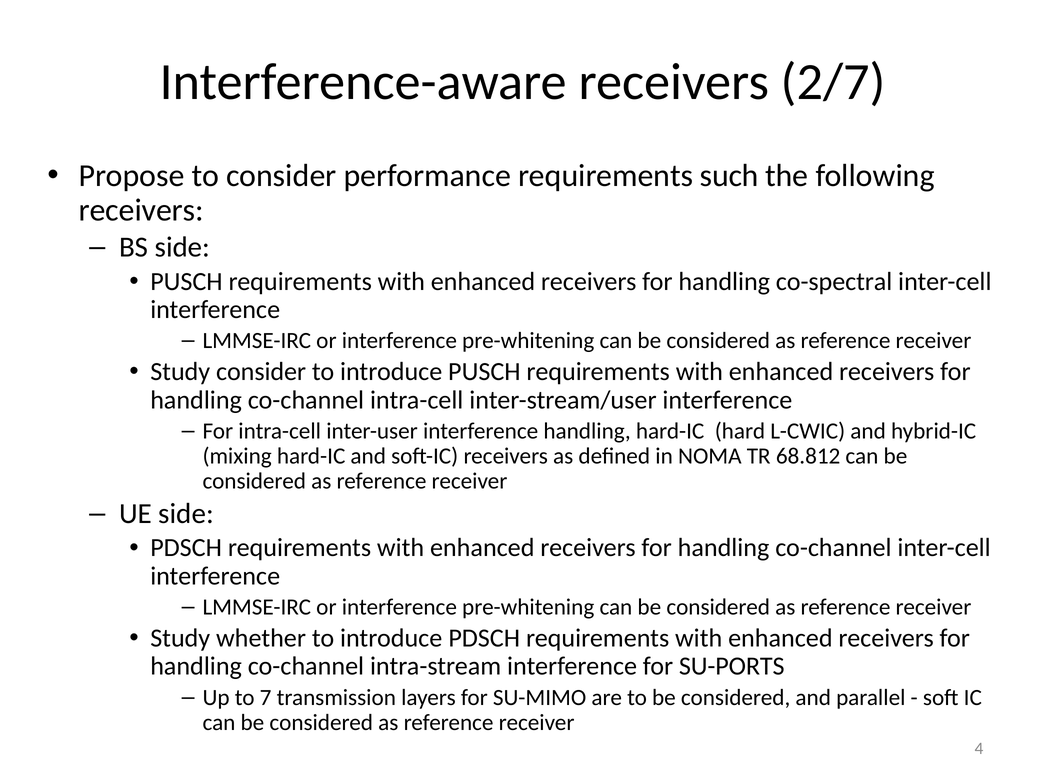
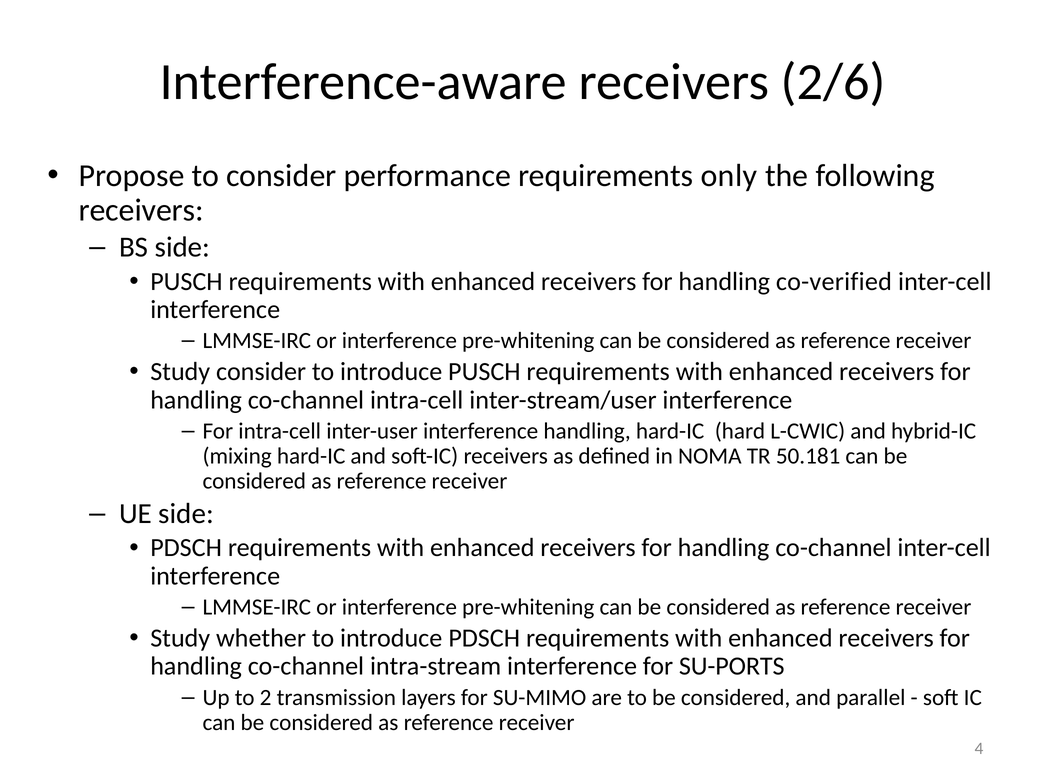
2/7: 2/7 -> 2/6
such: such -> only
co-spectral: co-spectral -> co-verified
68.812: 68.812 -> 50.181
7: 7 -> 2
